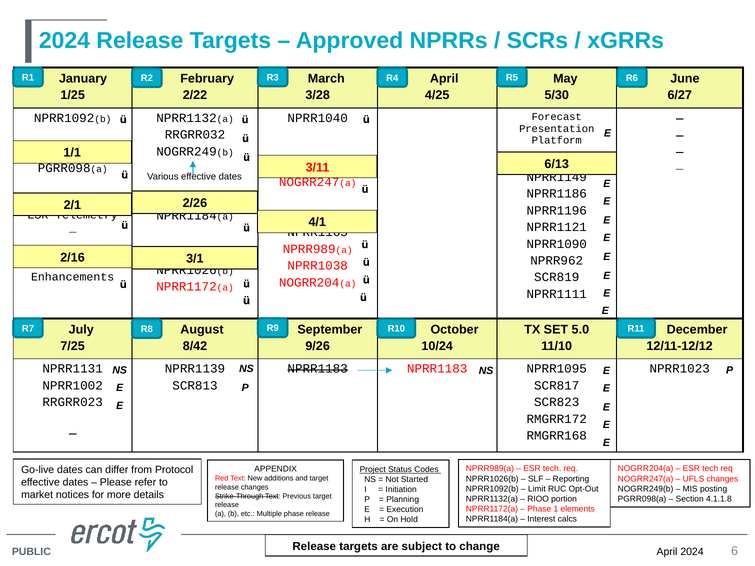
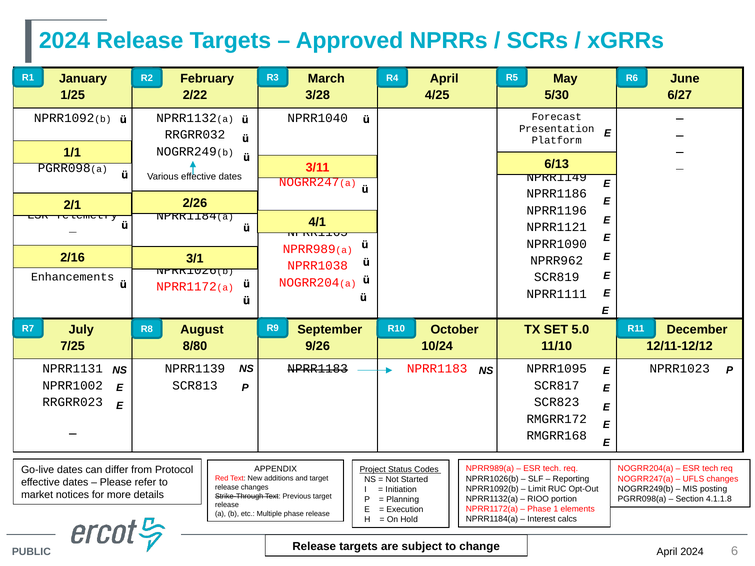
8/42: 8/42 -> 8/80
